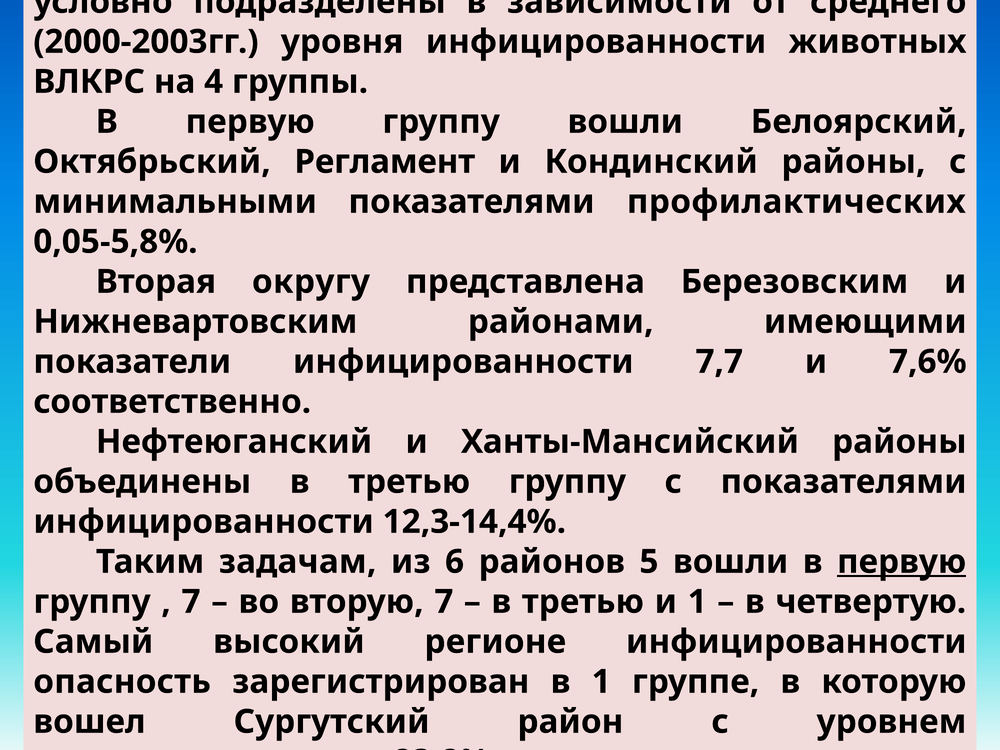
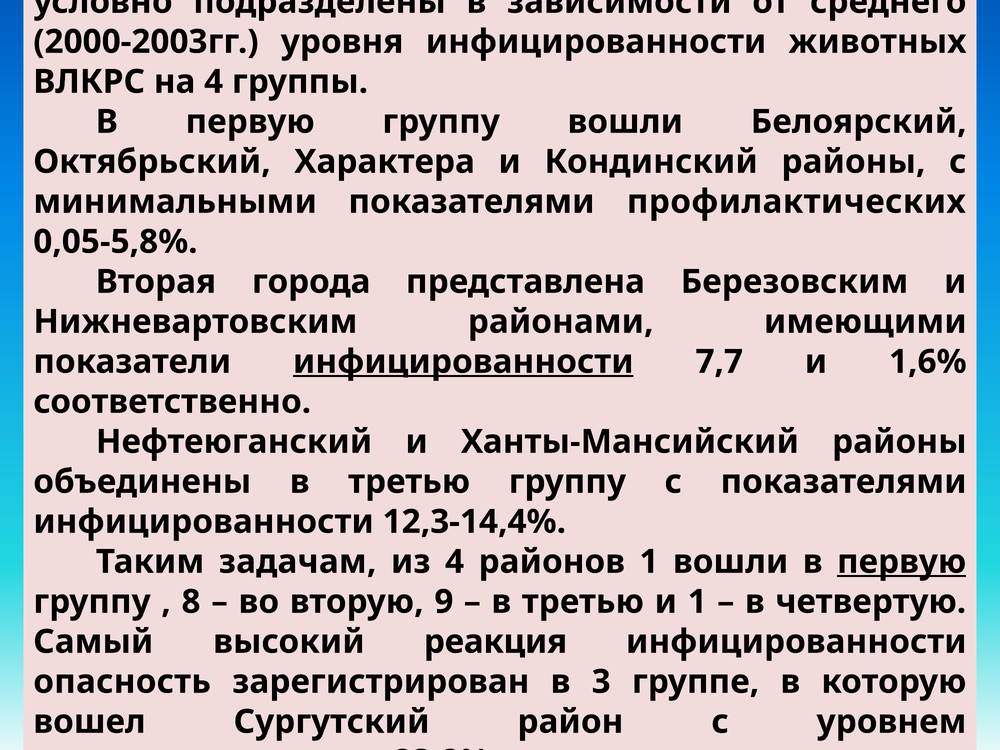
Регламент: Регламент -> Характера
округу: округу -> города
инфицированности at (463, 362) underline: none -> present
7,6%: 7,6% -> 1,6%
из 6: 6 -> 4
районов 5: 5 -> 1
7 at (191, 602): 7 -> 8
вторую 7: 7 -> 9
регионе: регионе -> реакция
в 1: 1 -> 3
